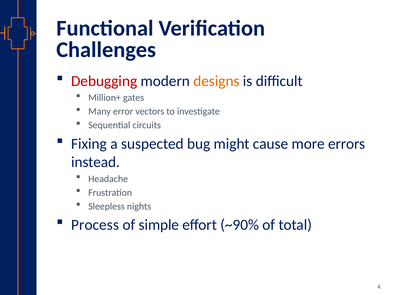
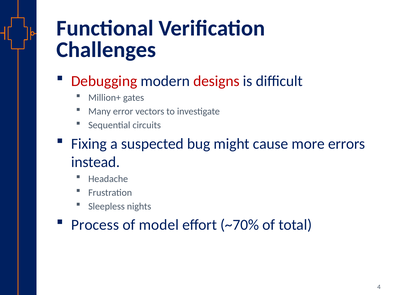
designs colour: orange -> red
simple: simple -> model
~90%: ~90% -> ~70%
